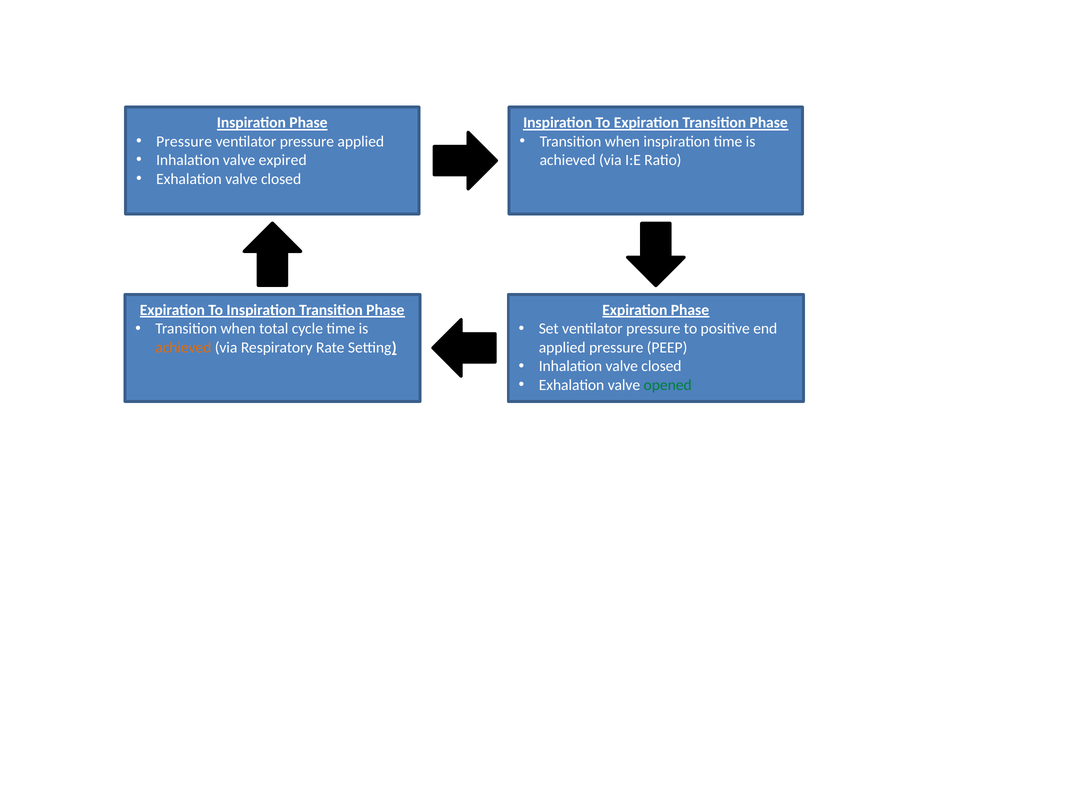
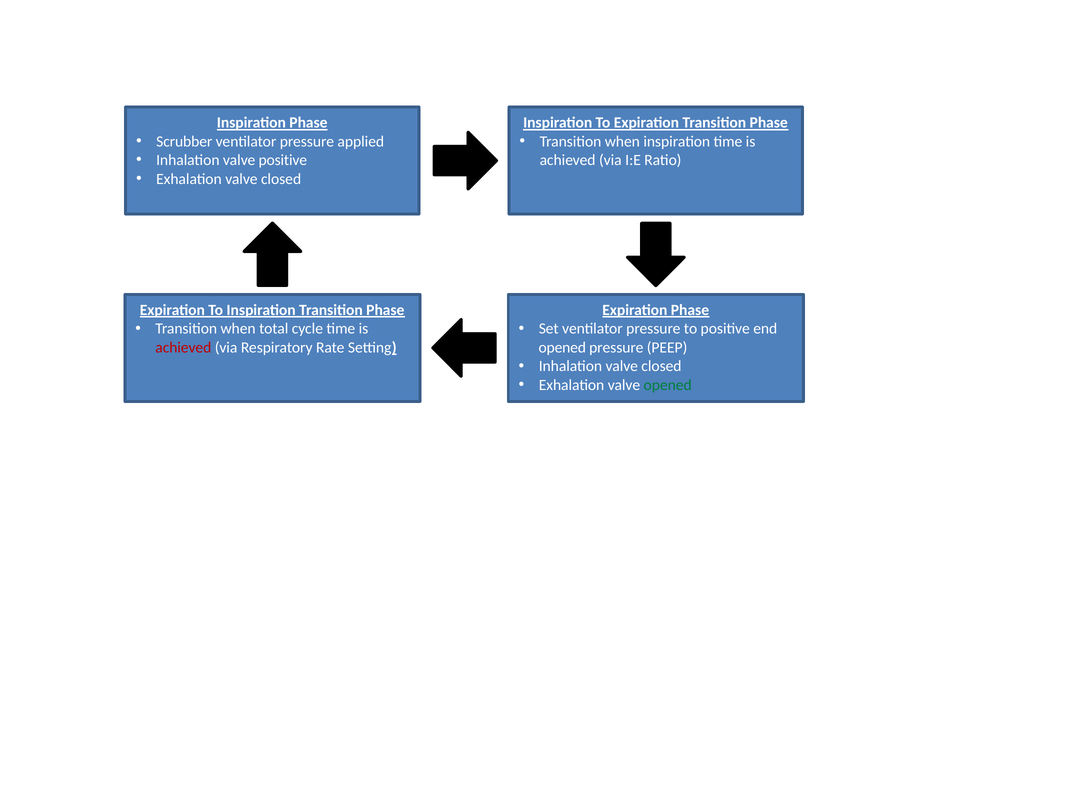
Pressure at (184, 141): Pressure -> Scrubber
valve expired: expired -> positive
achieved at (183, 347) colour: orange -> red
applied at (562, 347): applied -> opened
